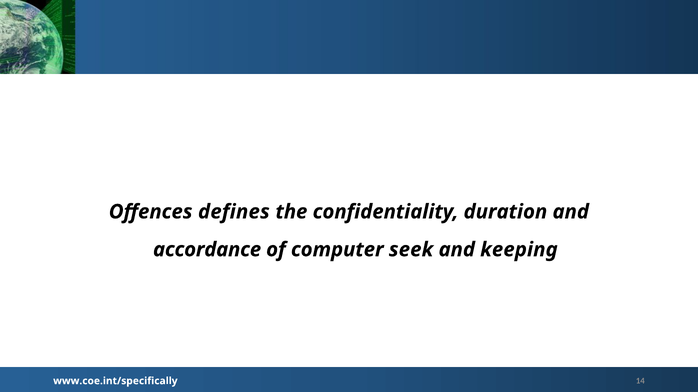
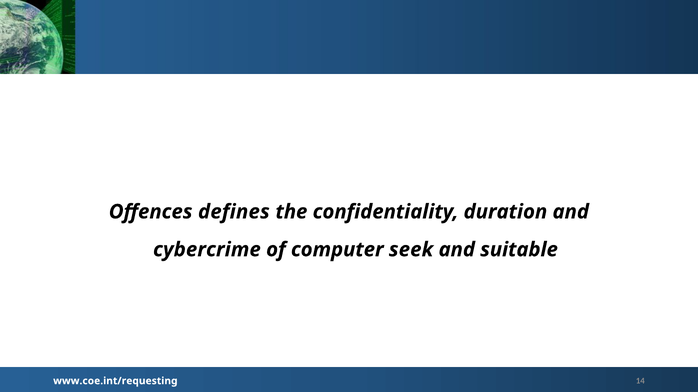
accordance: accordance -> cybercrime
keeping: keeping -> suitable
www.coe.int/specifically: www.coe.int/specifically -> www.coe.int/requesting
